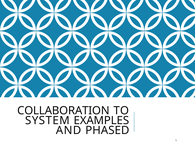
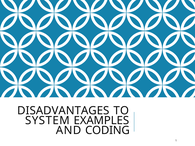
COLLABORATION: COLLABORATION -> DISADVANTAGES
PHASED: PHASED -> CODING
